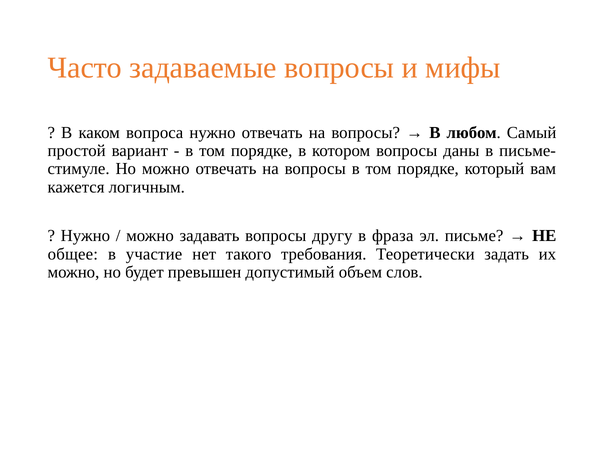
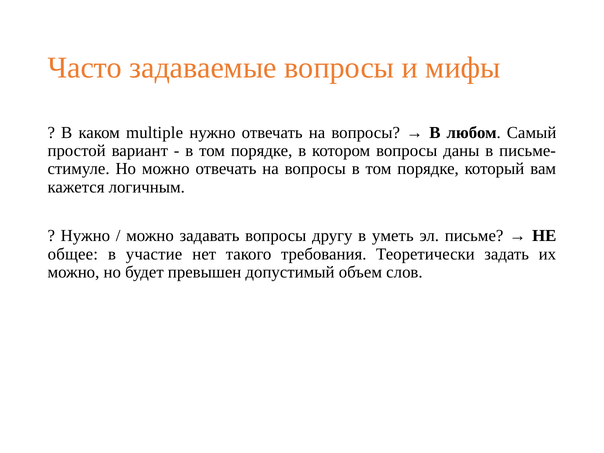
вопроса: вопроса -> multiple
фраза: фраза -> уметь
